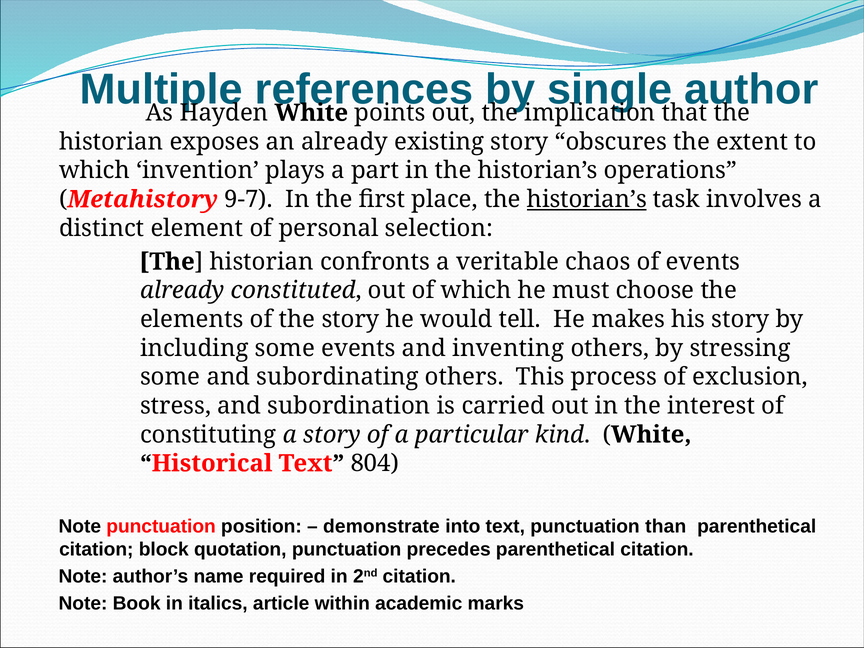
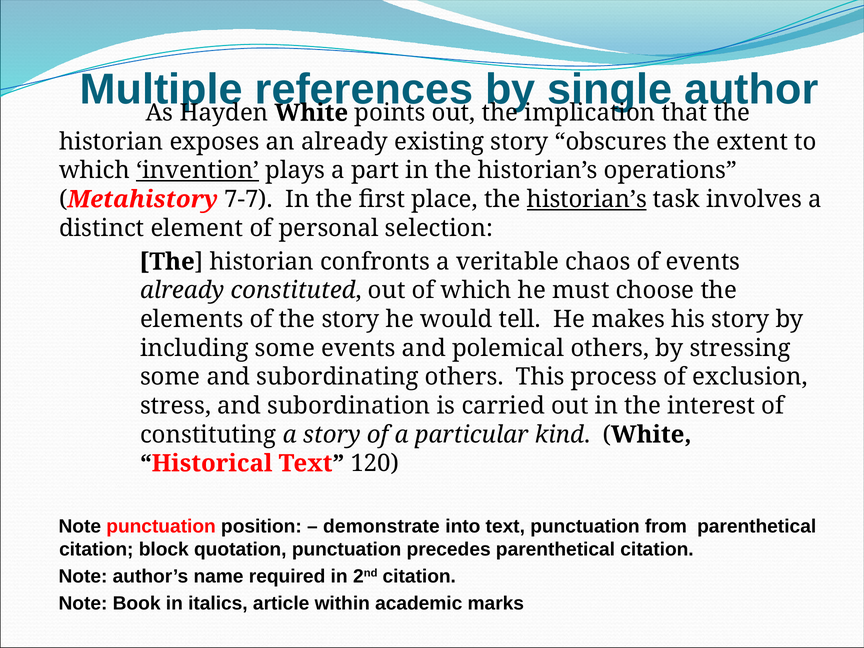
invention underline: none -> present
9-7: 9-7 -> 7-7
inventing: inventing -> polemical
804: 804 -> 120
than: than -> from
